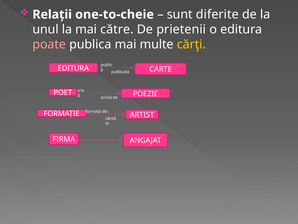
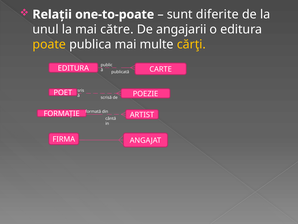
one-to-cheie: one-to-cheie -> one-to-poate
prietenii: prietenii -> angajarii
poate colour: pink -> yellow
